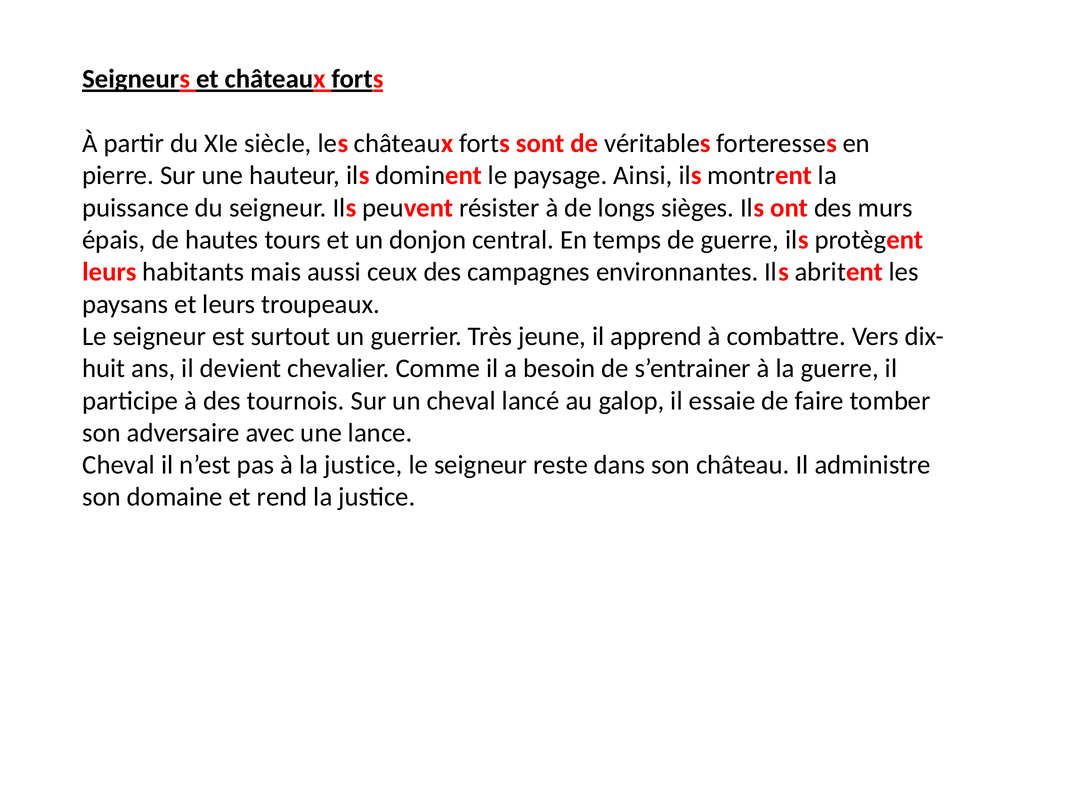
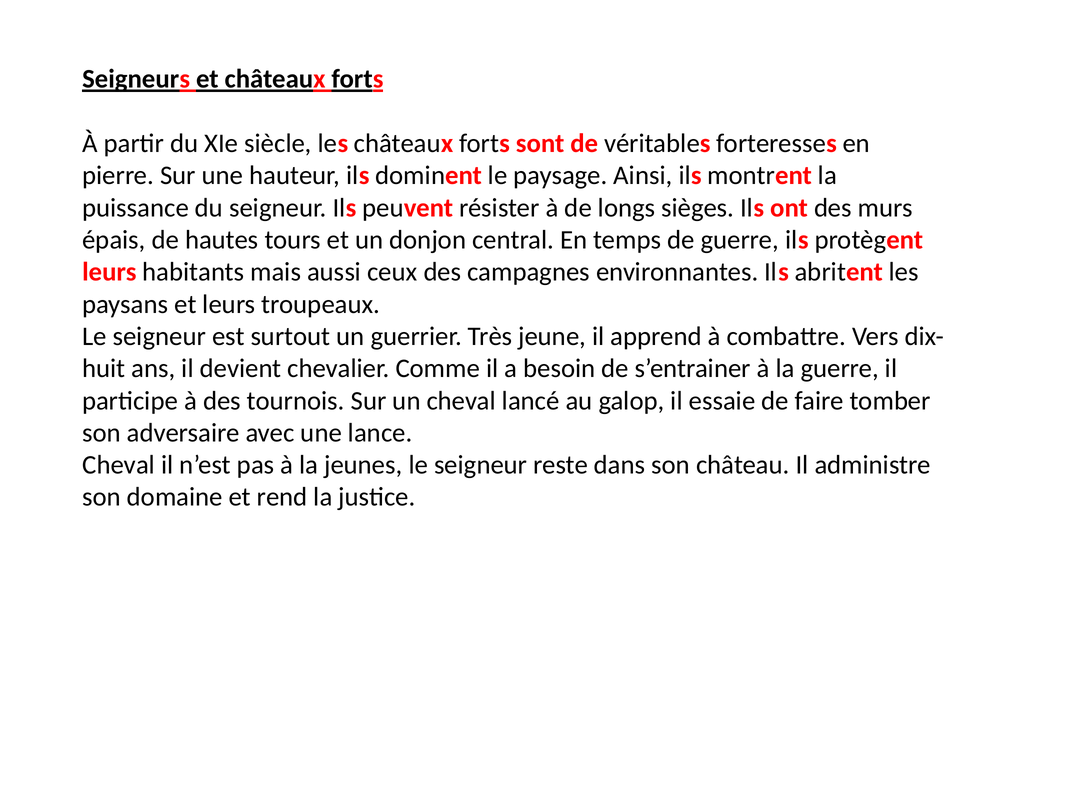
à la justice: justice -> jeunes
